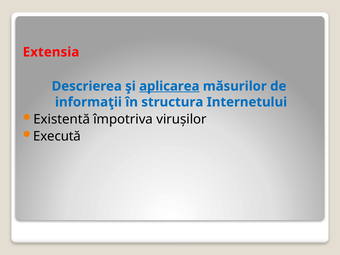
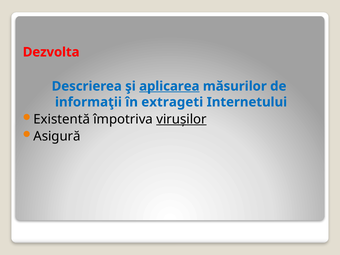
Extensia: Extensia -> Dezvolta
structura: structura -> extrageti
viruşilor underline: none -> present
Execută: Execută -> Asigură
